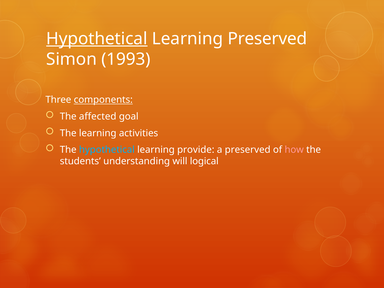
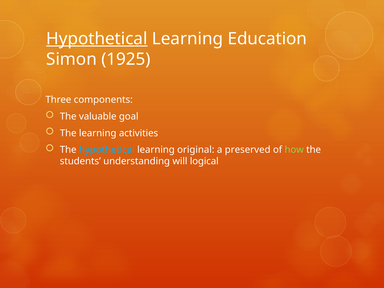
Learning Preserved: Preserved -> Education
1993: 1993 -> 1925
components underline: present -> none
affected: affected -> valuable
provide: provide -> original
how colour: pink -> light green
